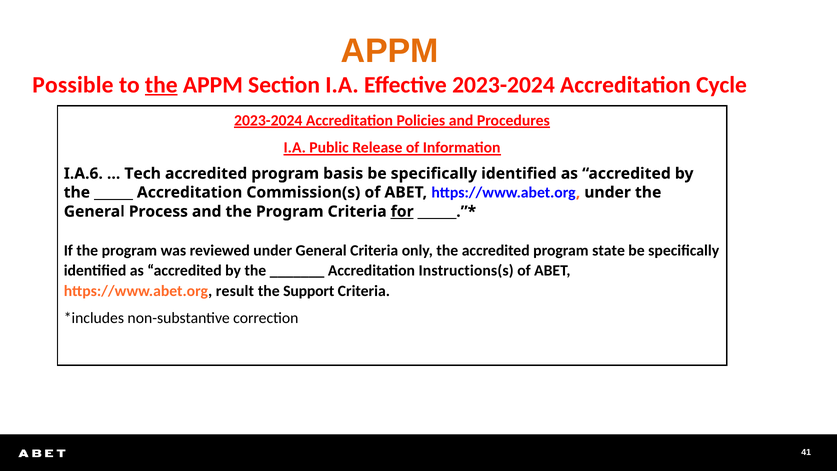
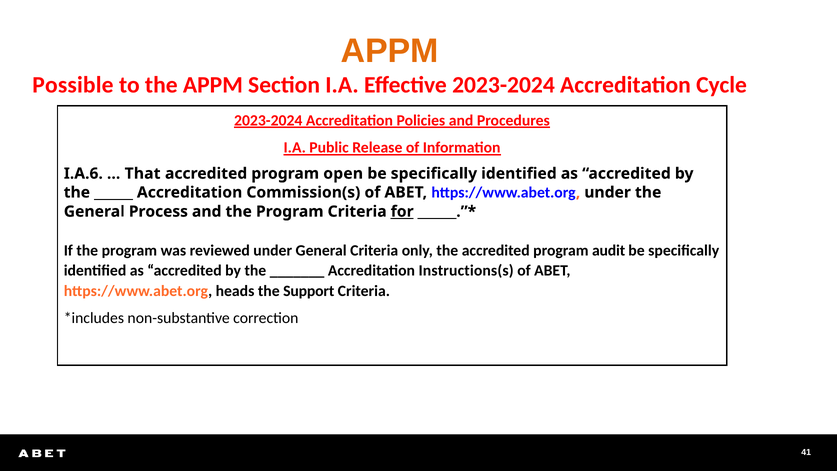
the at (161, 85) underline: present -> none
Tech: Tech -> That
basis: basis -> open
state: state -> audit
result: result -> heads
